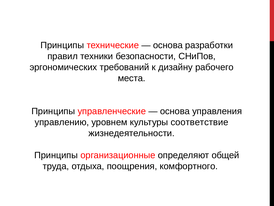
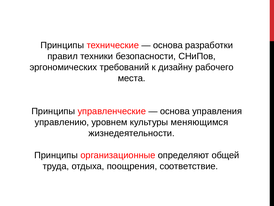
соответствие: соответствие -> меняющимся
комфортного: комфортного -> соответствие
